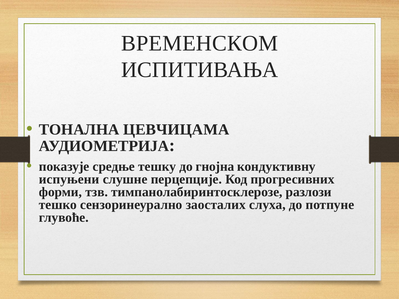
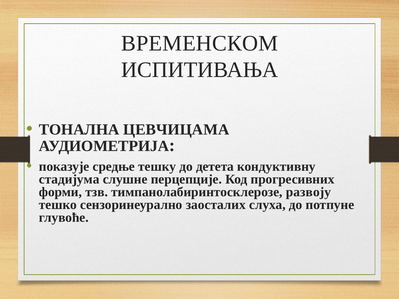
гнојна: гнојна -> детета
испуњени: испуњени -> стадијума
разлози: разлози -> развоју
